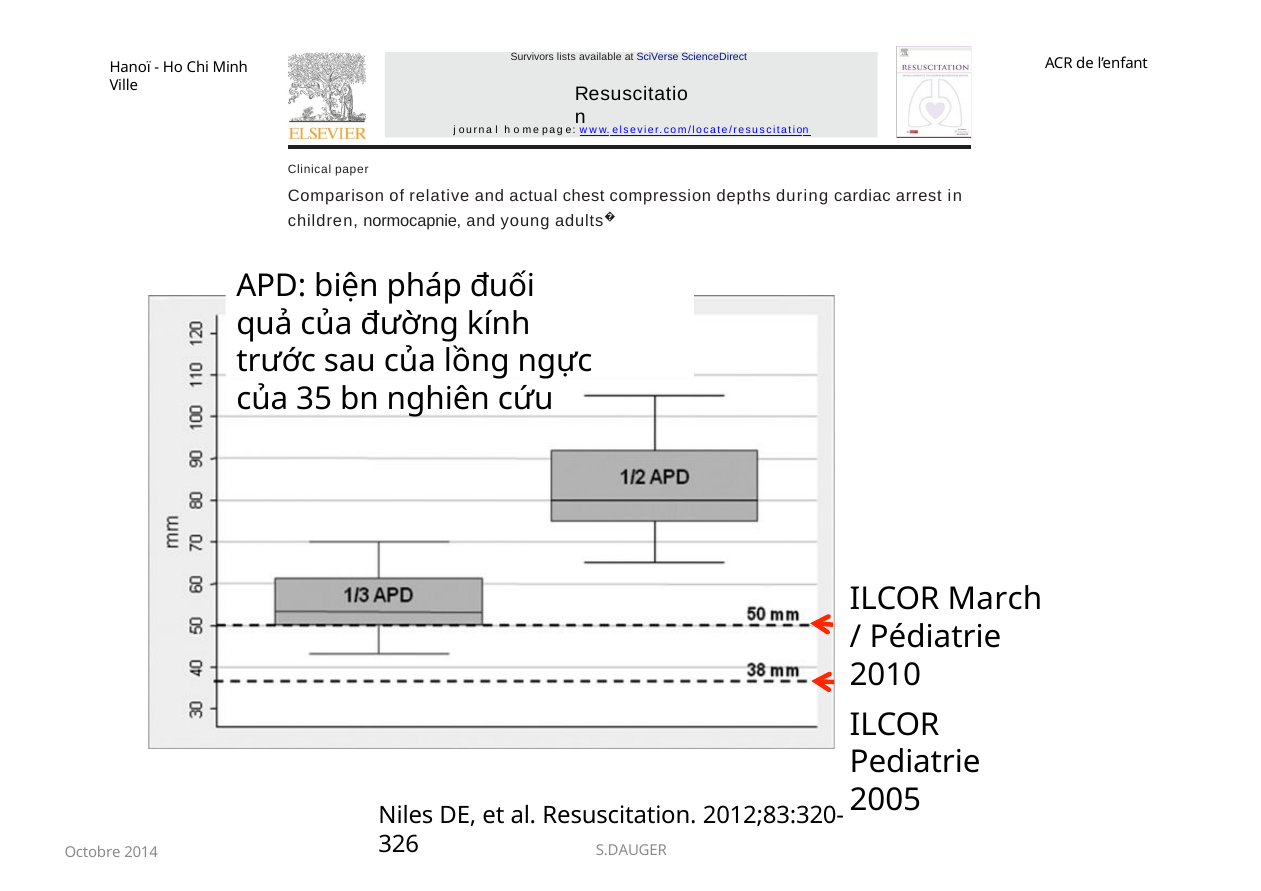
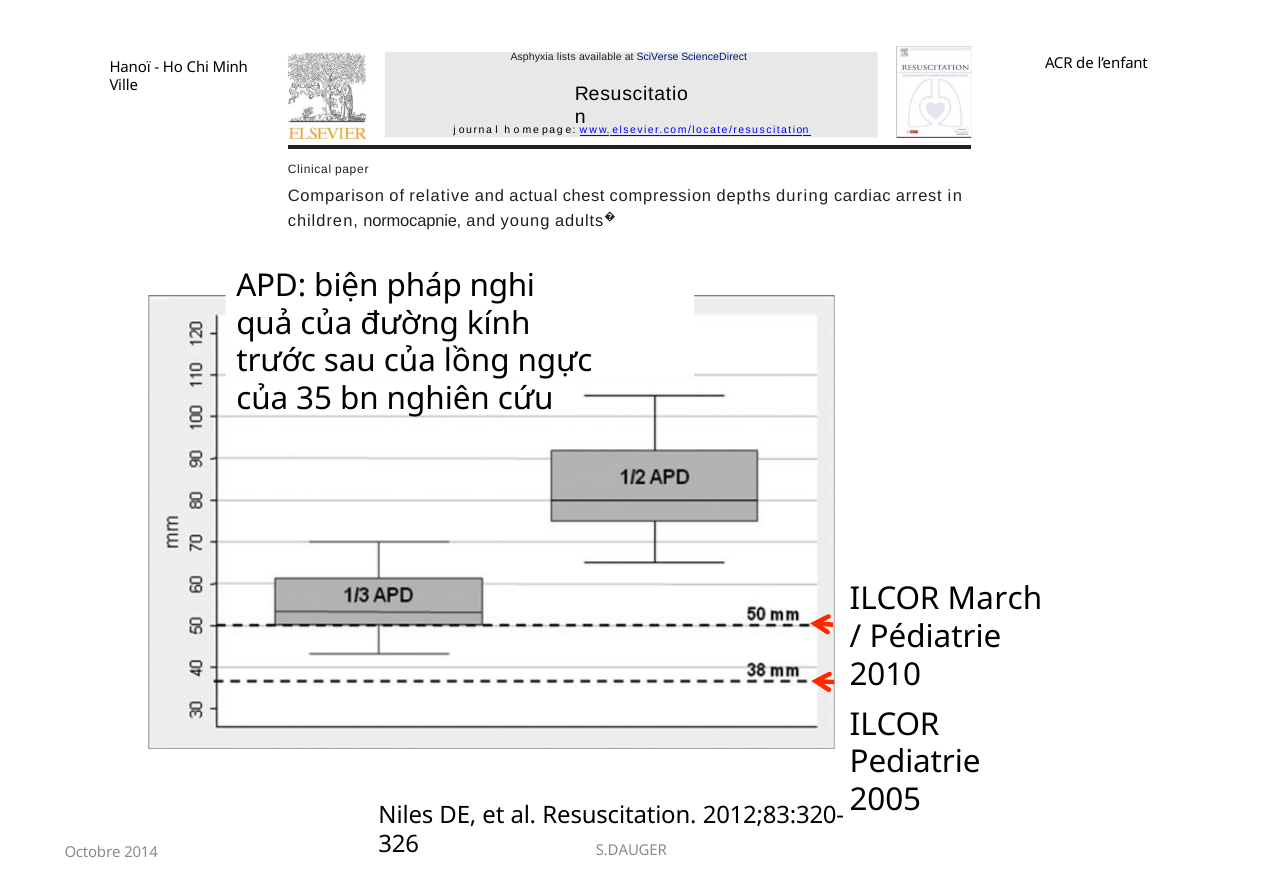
Survivors: Survivors -> Asphyxia
đuối: đuối -> nghi
